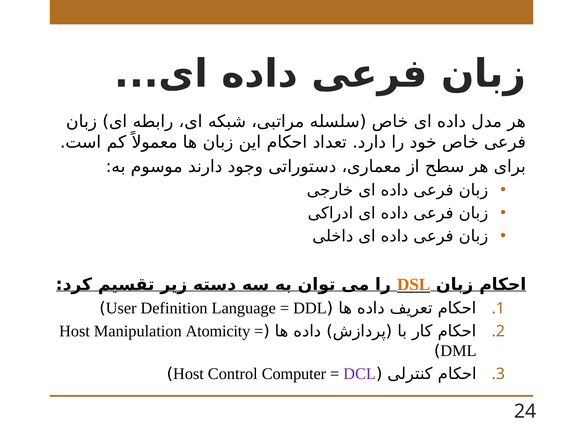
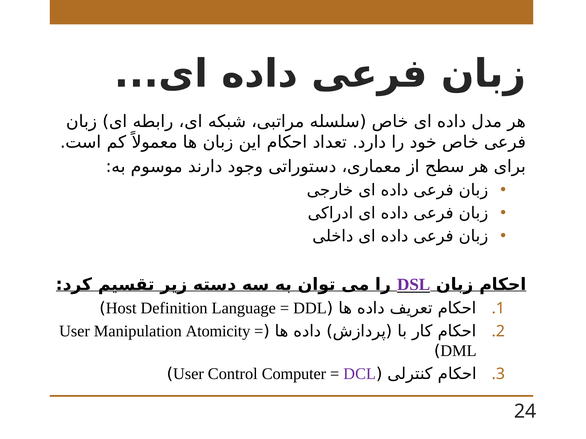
DSL colour: orange -> purple
User: User -> Host
Host at (74, 332): Host -> User
Host at (188, 374): Host -> User
